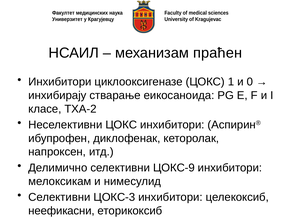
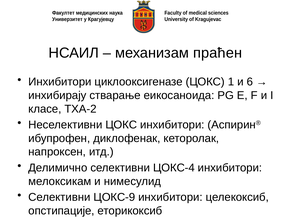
0: 0 -> 6
ЦОКС-9: ЦОКС-9 -> ЦОКС-4
ЦОКС-3: ЦОКС-3 -> ЦОКС-9
неефикасни: неефикасни -> опстипације
